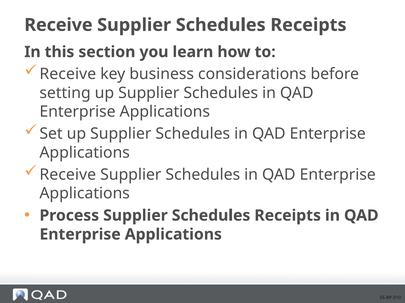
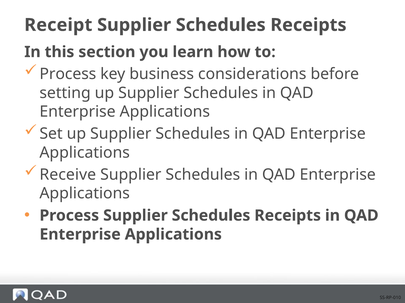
Receive at (58, 25): Receive -> Receipt
Receive at (68, 74): Receive -> Process
